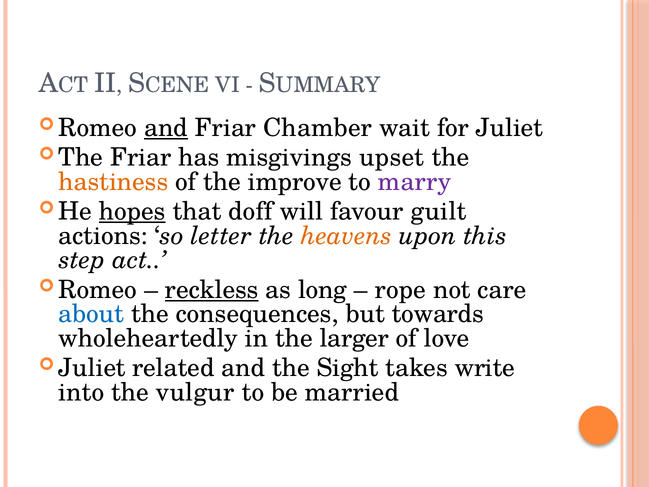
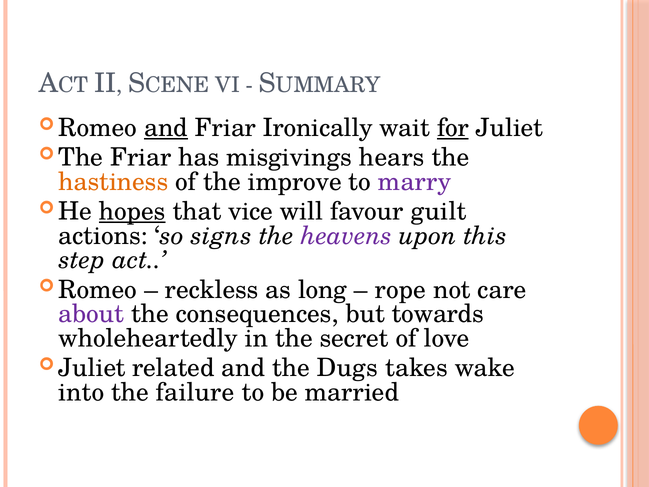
Chamber: Chamber -> Ironically
for underline: none -> present
upset: upset -> hears
doff: doff -> vice
letter: letter -> signs
heavens colour: orange -> purple
reckless underline: present -> none
about colour: blue -> purple
larger: larger -> secret
Sight: Sight -> Dugs
write: write -> wake
vulgur: vulgur -> failure
